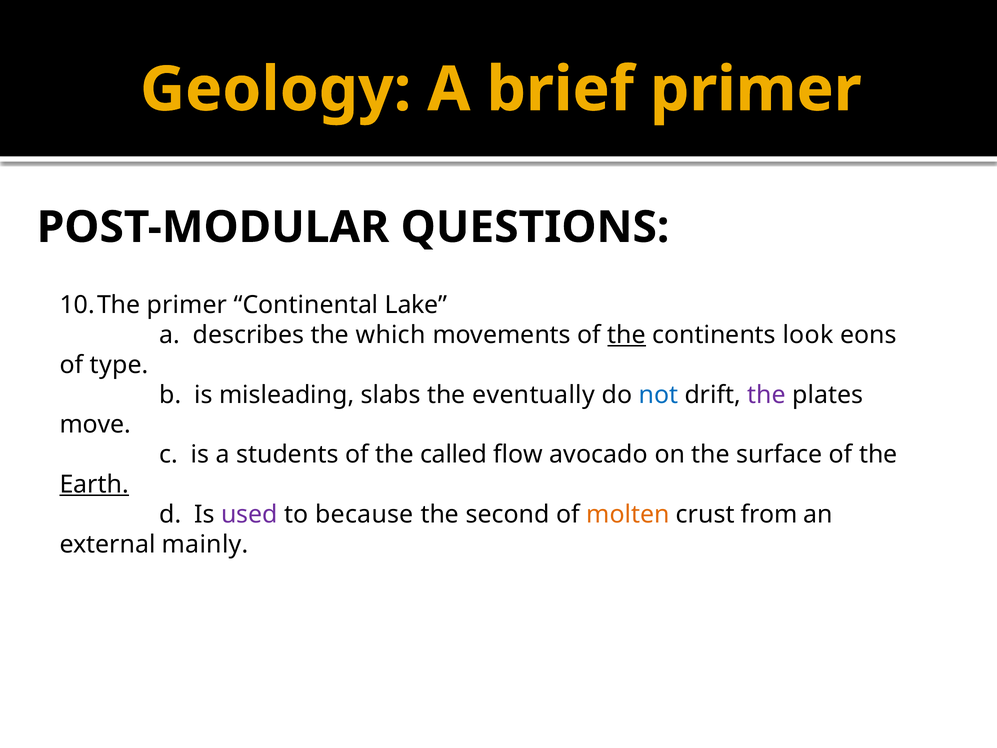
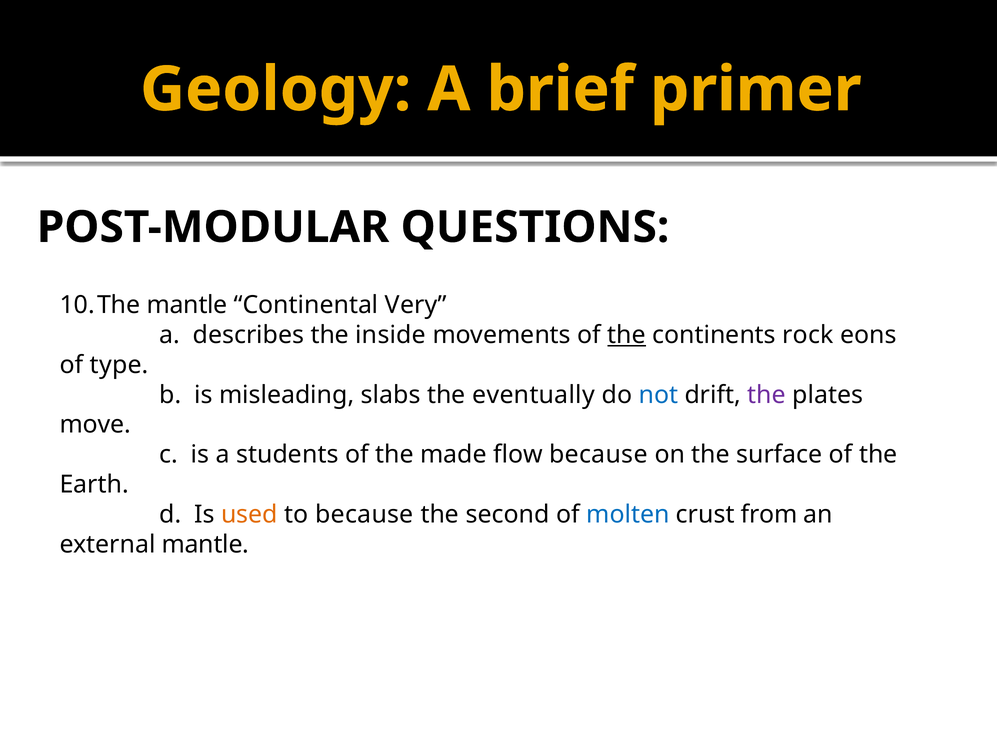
primer at (187, 305): primer -> mantle
Lake: Lake -> Very
which: which -> inside
look: look -> rock
called: called -> made
flow avocado: avocado -> because
Earth underline: present -> none
used colour: purple -> orange
molten colour: orange -> blue
external mainly: mainly -> mantle
